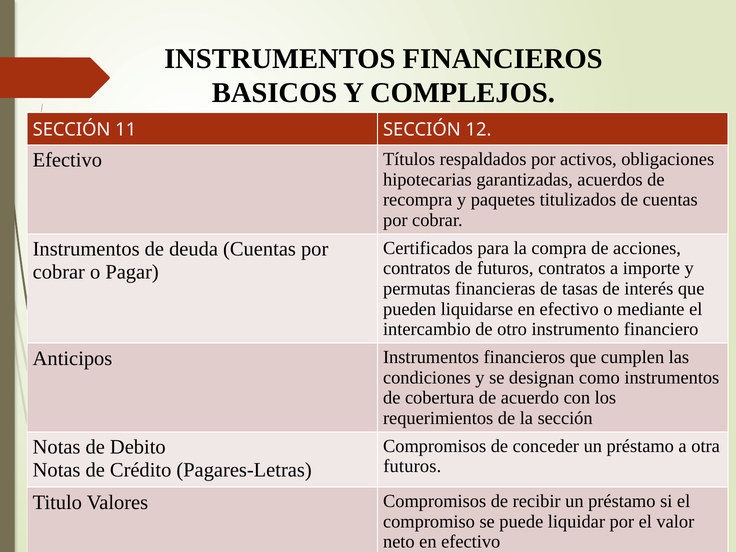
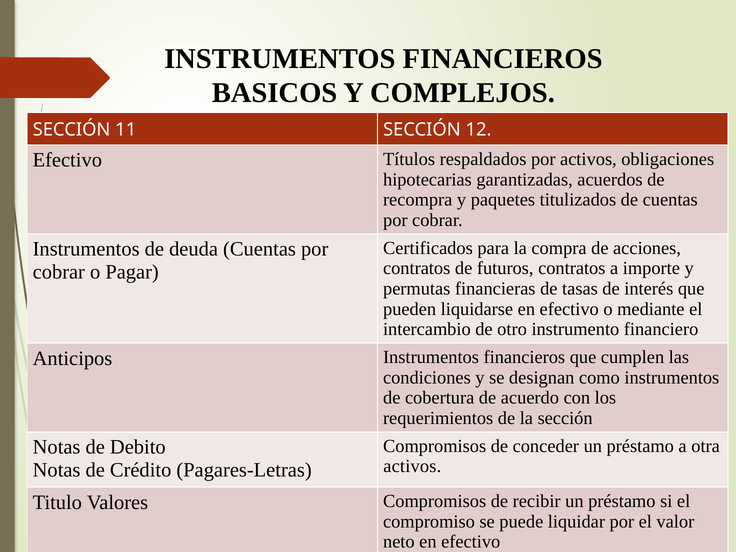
futuros at (412, 466): futuros -> activos
